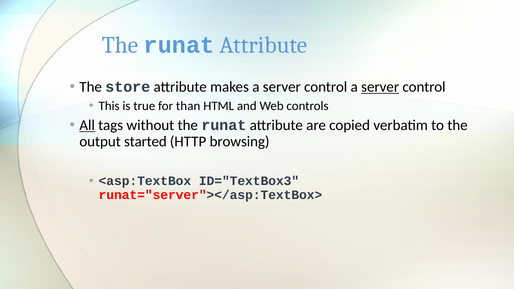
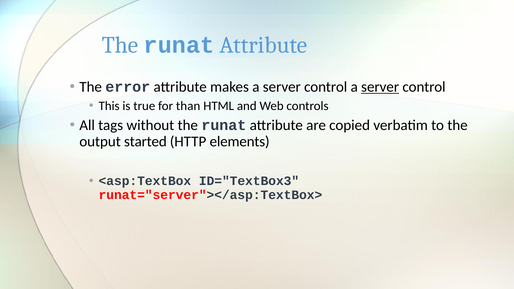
store: store -> error
All underline: present -> none
browsing: browsing -> elements
